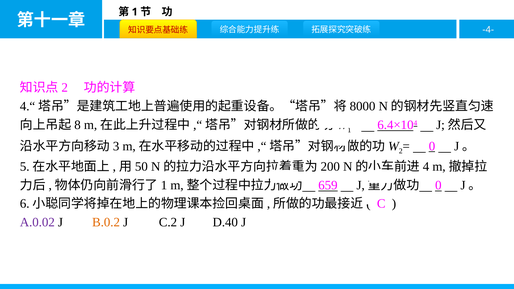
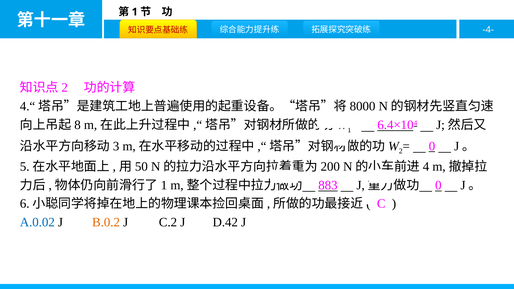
659: 659 -> 883
A.0.02 colour: purple -> blue
D.40: D.40 -> D.42
